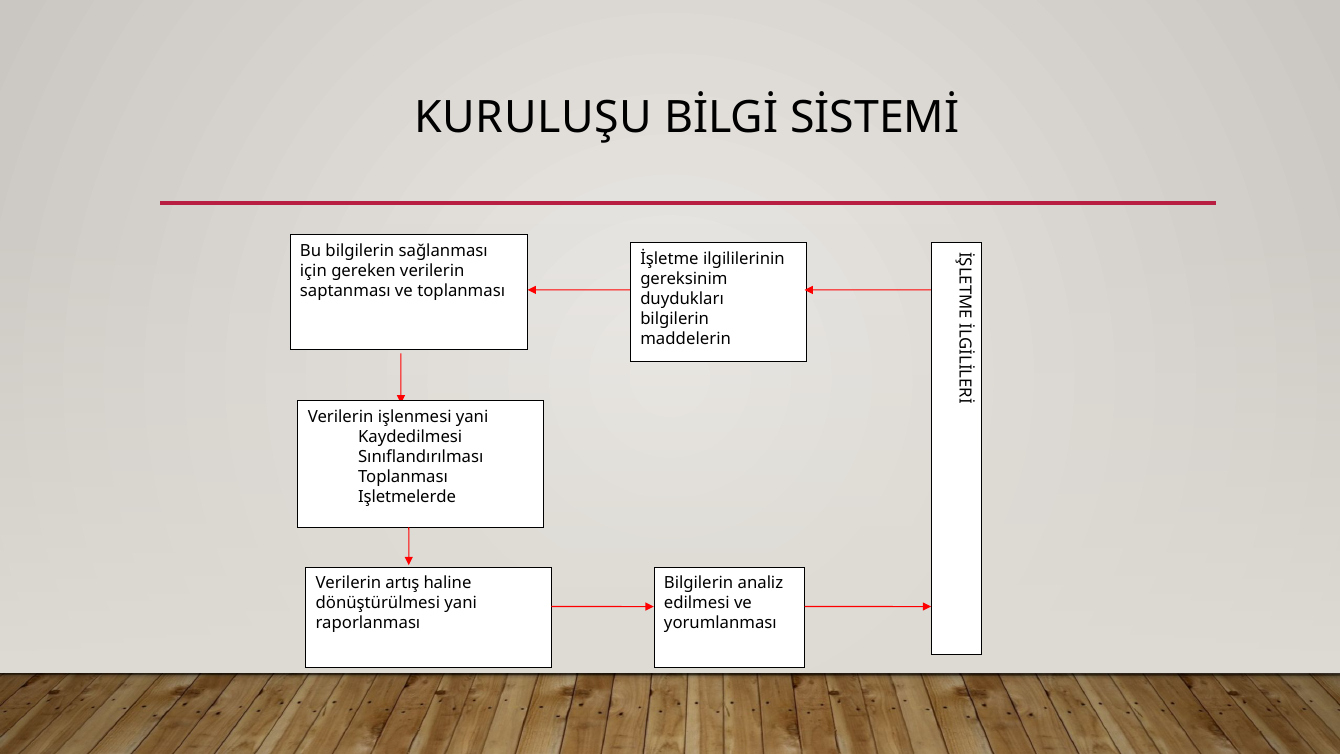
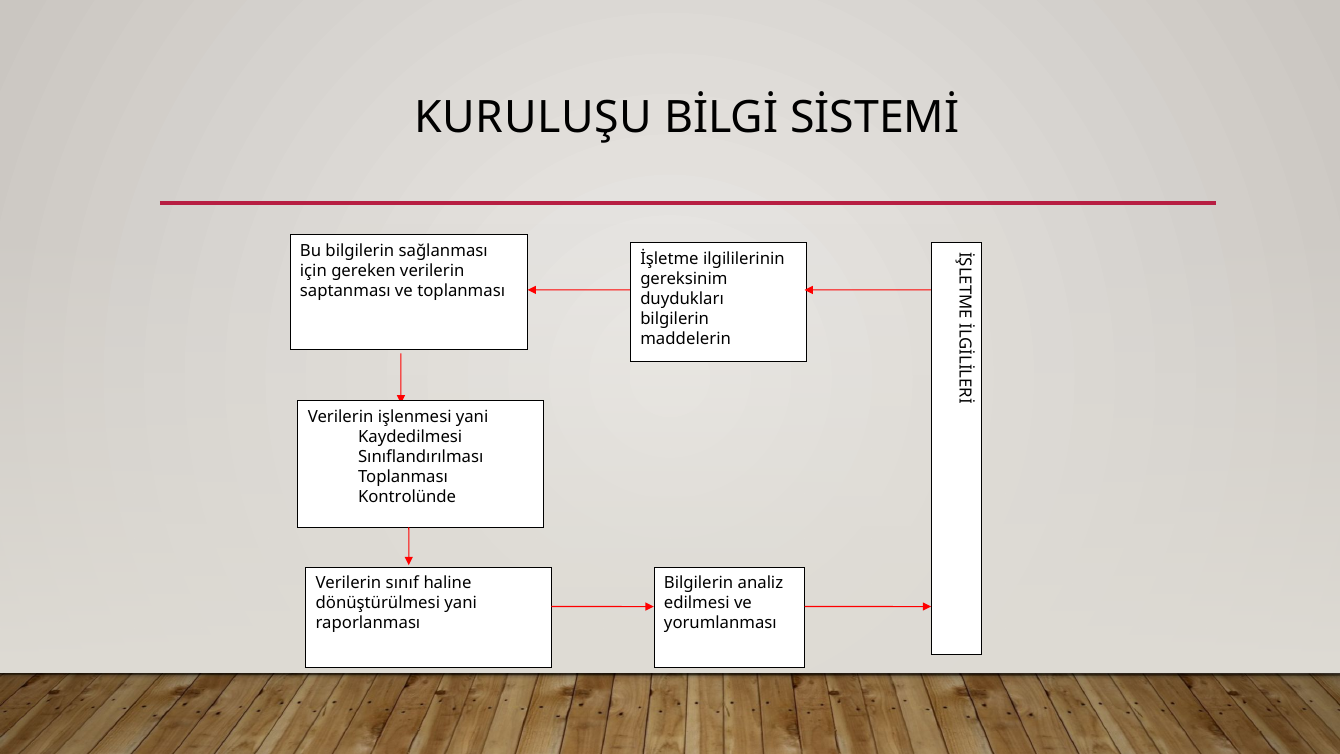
Işletmelerde: Işletmelerde -> Kontrolünde
artış: artış -> sınıf
